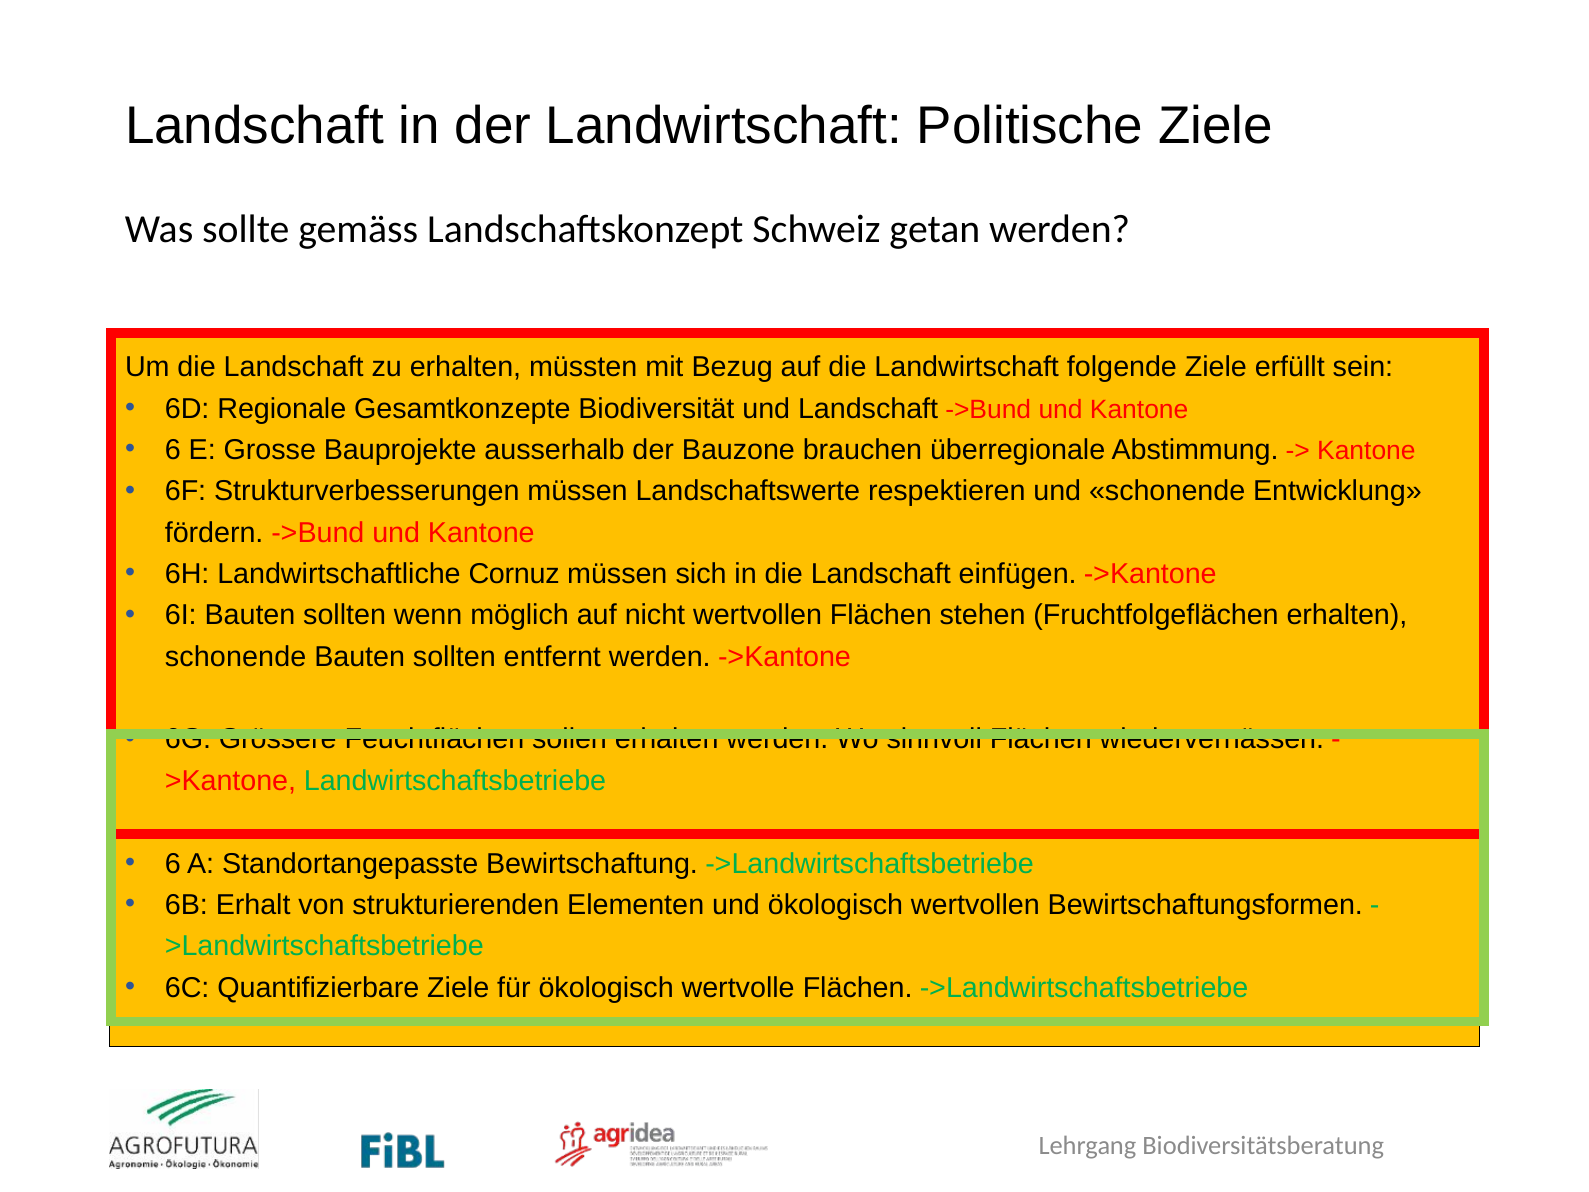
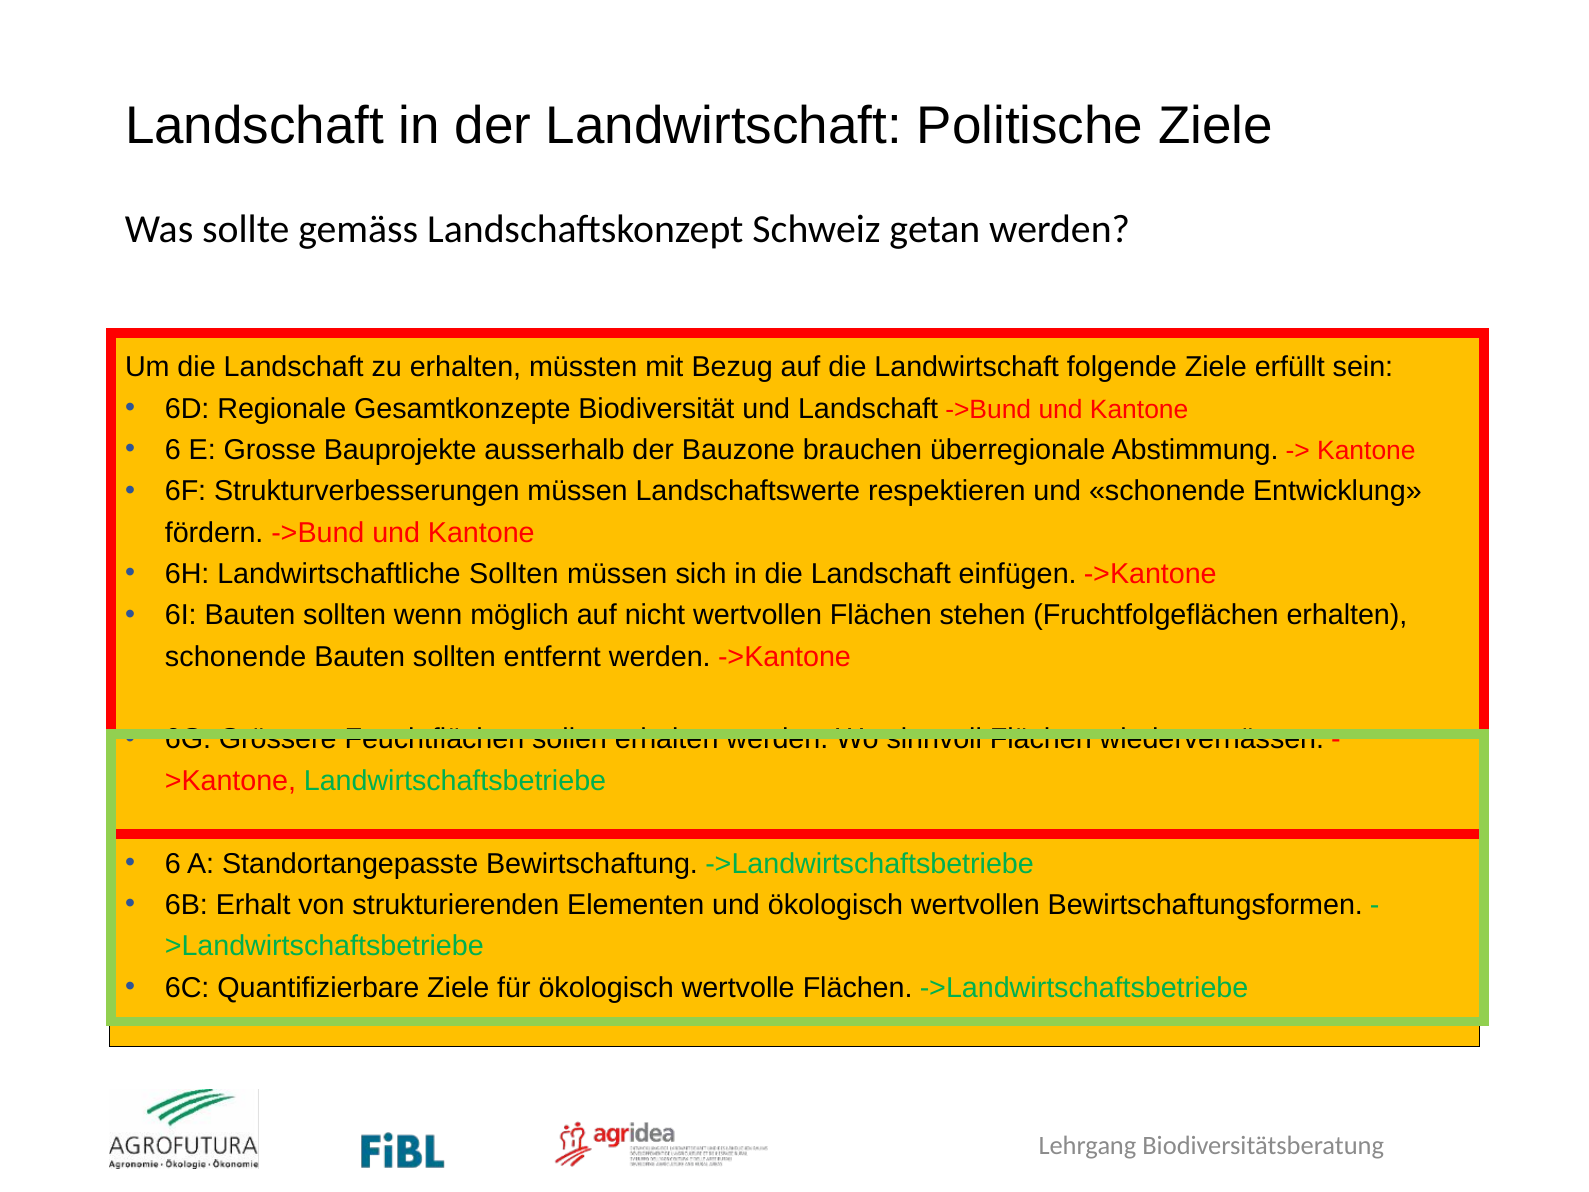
Landwirtschaftliche Cornuz: Cornuz -> Sollten
